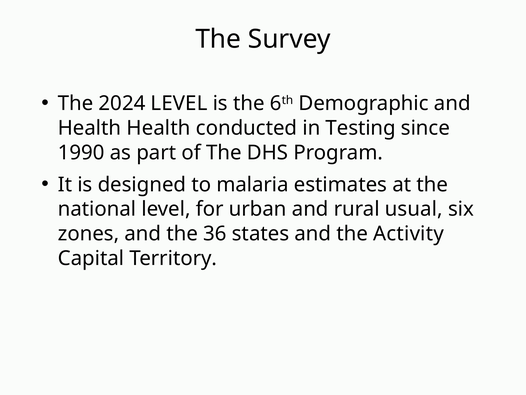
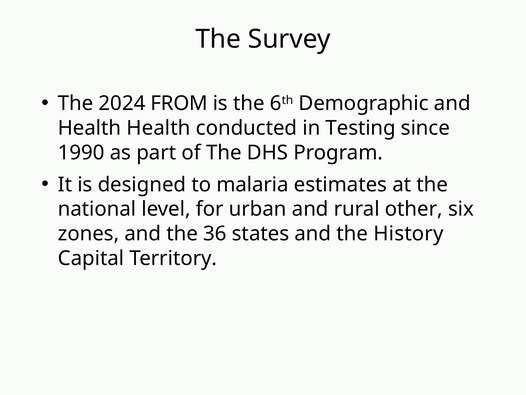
2024 LEVEL: LEVEL -> FROM
usual: usual -> other
Activity: Activity -> History
